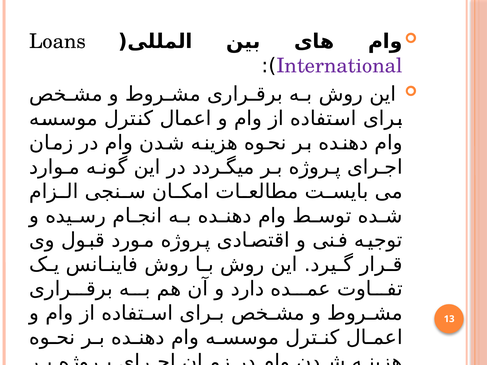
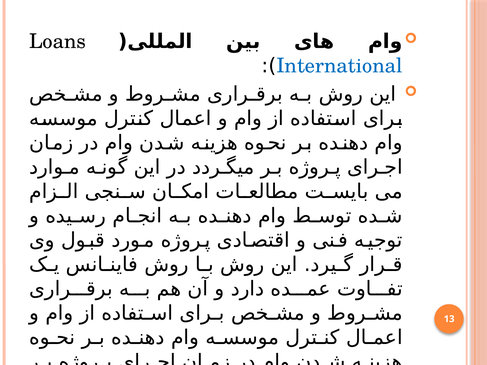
International colour: purple -> blue
